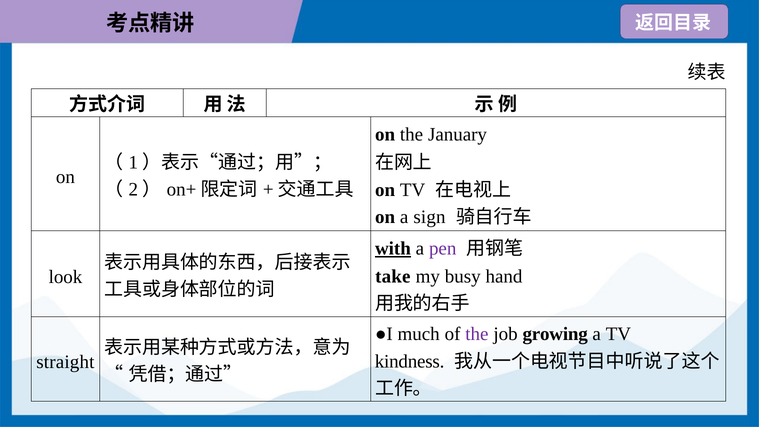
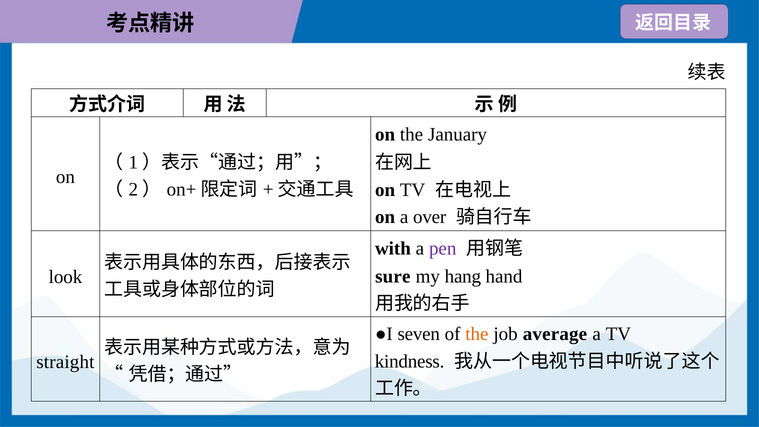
sign: sign -> over
with underline: present -> none
take: take -> sure
busy: busy -> hang
much: much -> seven
the at (477, 334) colour: purple -> orange
growing: growing -> average
